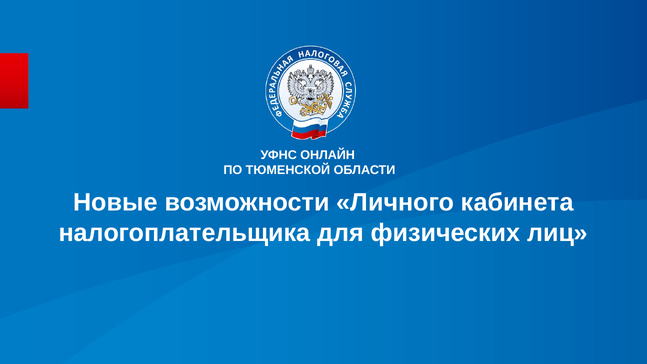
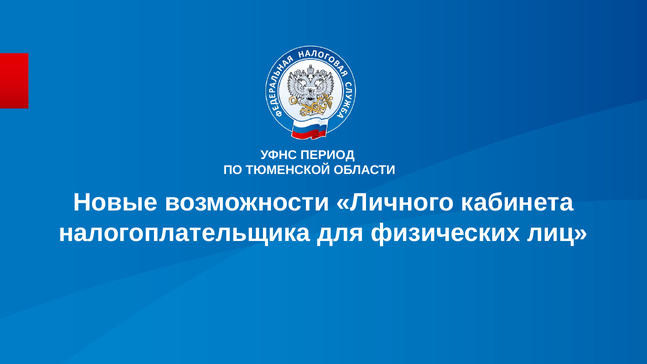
ОНЛАЙН: ОНЛАЙН -> ПЕРИОД
